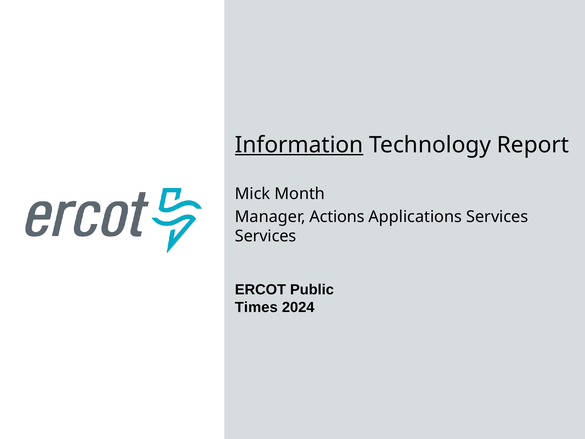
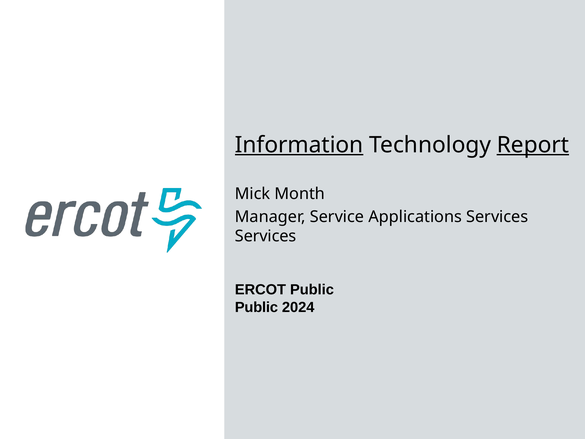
Report underline: none -> present
Actions: Actions -> Service
Times at (256, 307): Times -> Public
